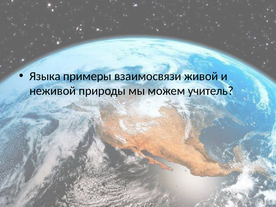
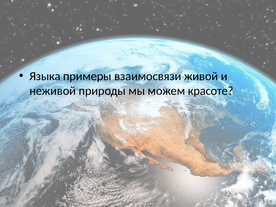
учитель: учитель -> красоте
